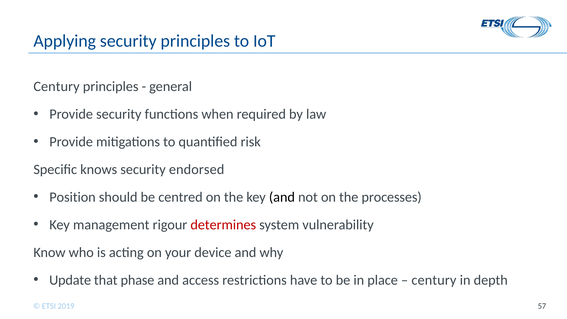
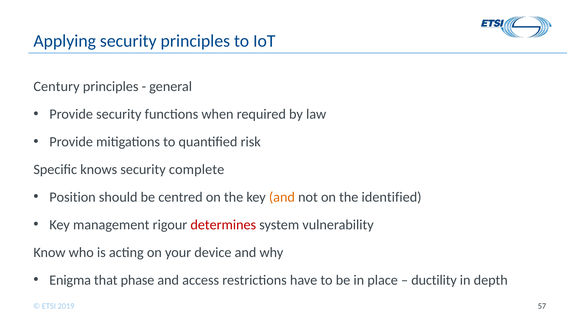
endorsed: endorsed -> complete
and at (282, 197) colour: black -> orange
processes: processes -> identified
Update: Update -> Enigma
century at (434, 280): century -> ductility
